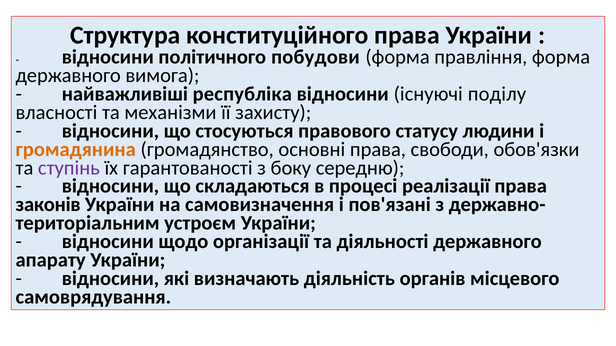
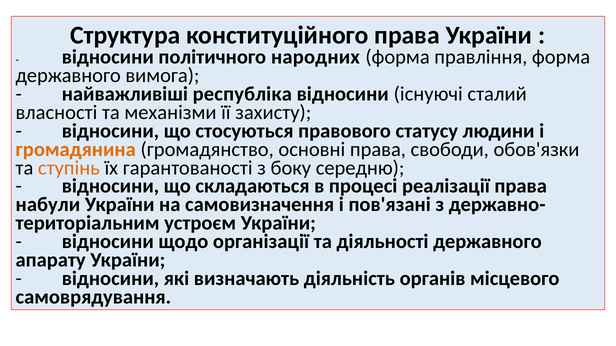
побудови: побудови -> народних
поділу: поділу -> сталий
ступінь colour: purple -> orange
законів: законів -> набули
